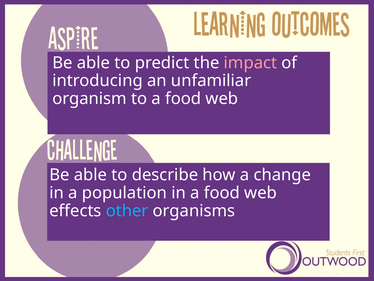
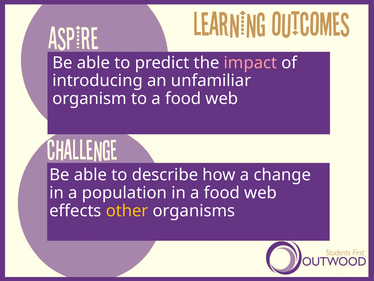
other colour: light blue -> yellow
